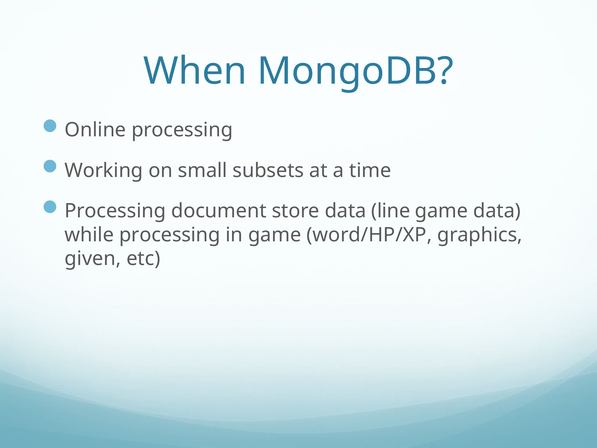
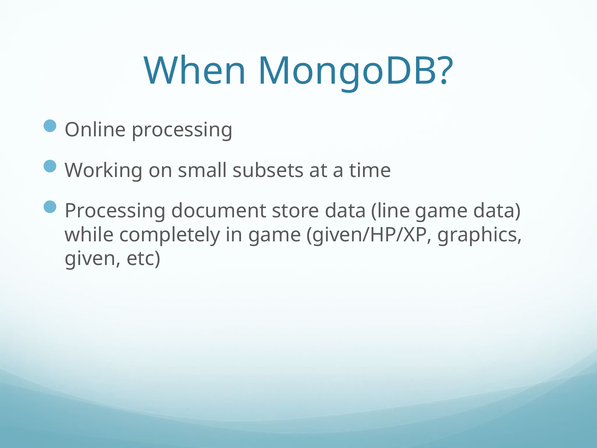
while processing: processing -> completely
word/HP/XP: word/HP/XP -> given/HP/XP
